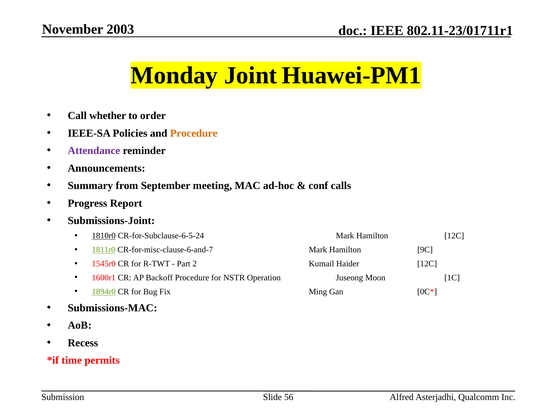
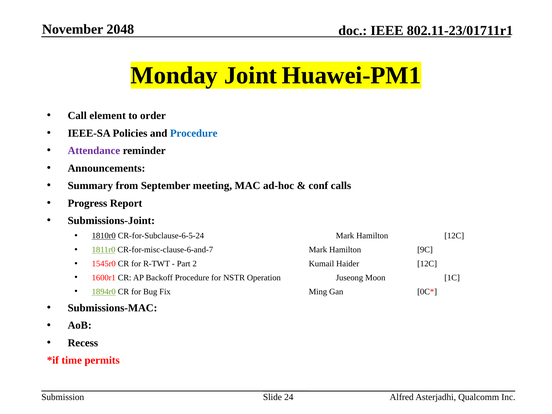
2003: 2003 -> 2048
whether: whether -> element
Procedure at (194, 133) colour: orange -> blue
56: 56 -> 24
